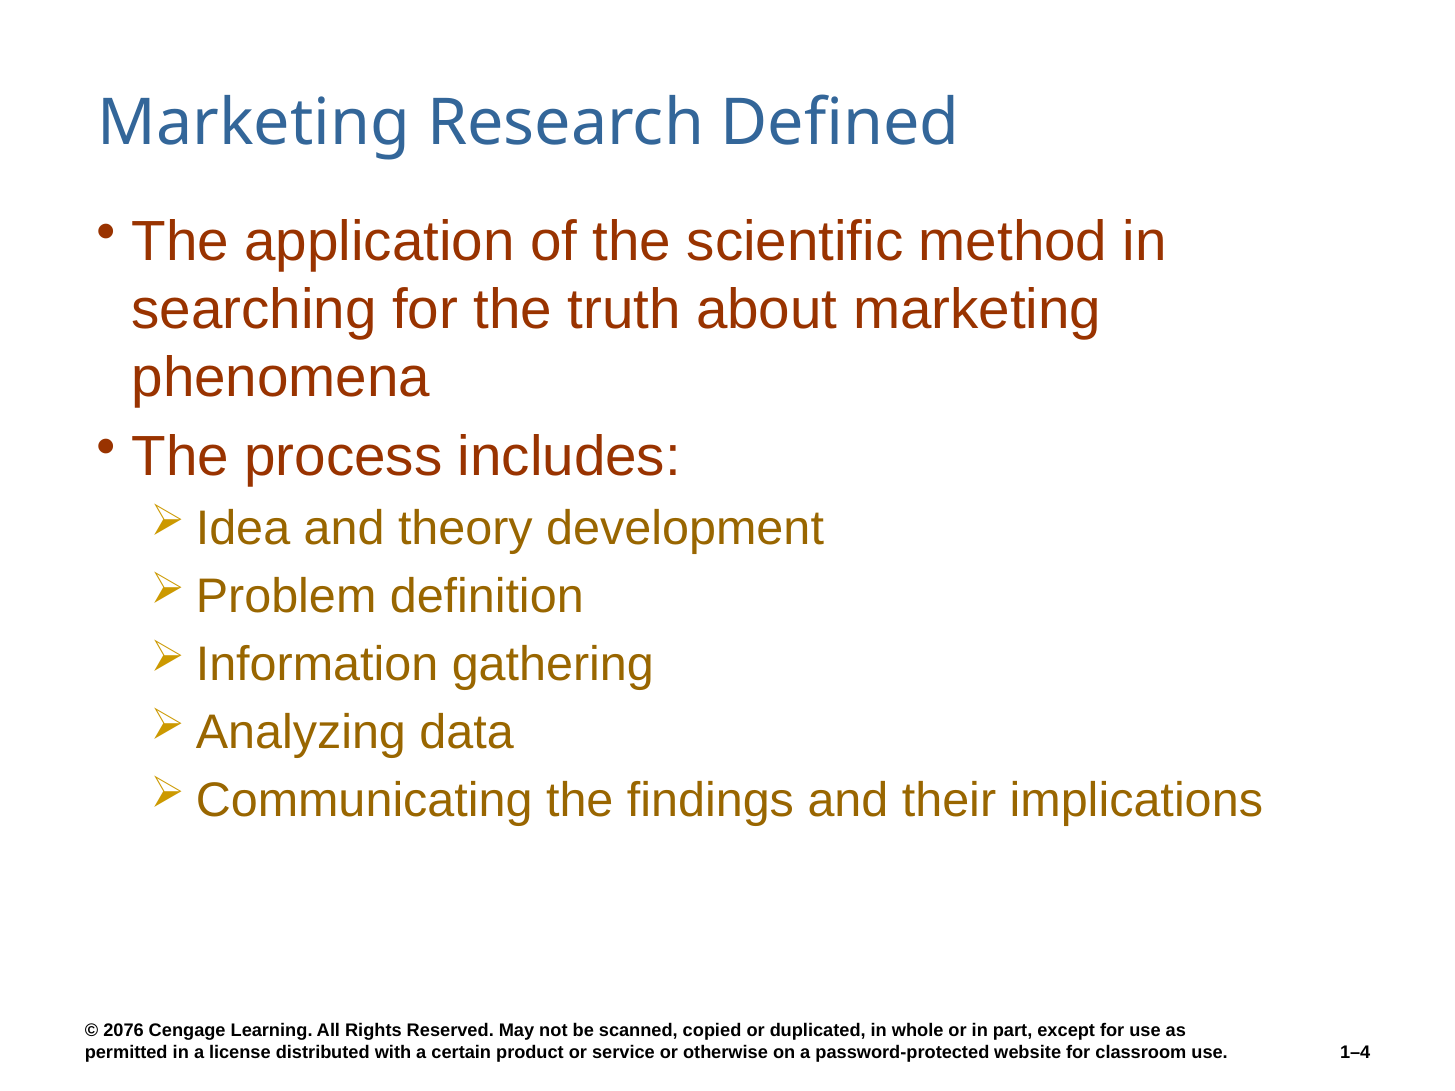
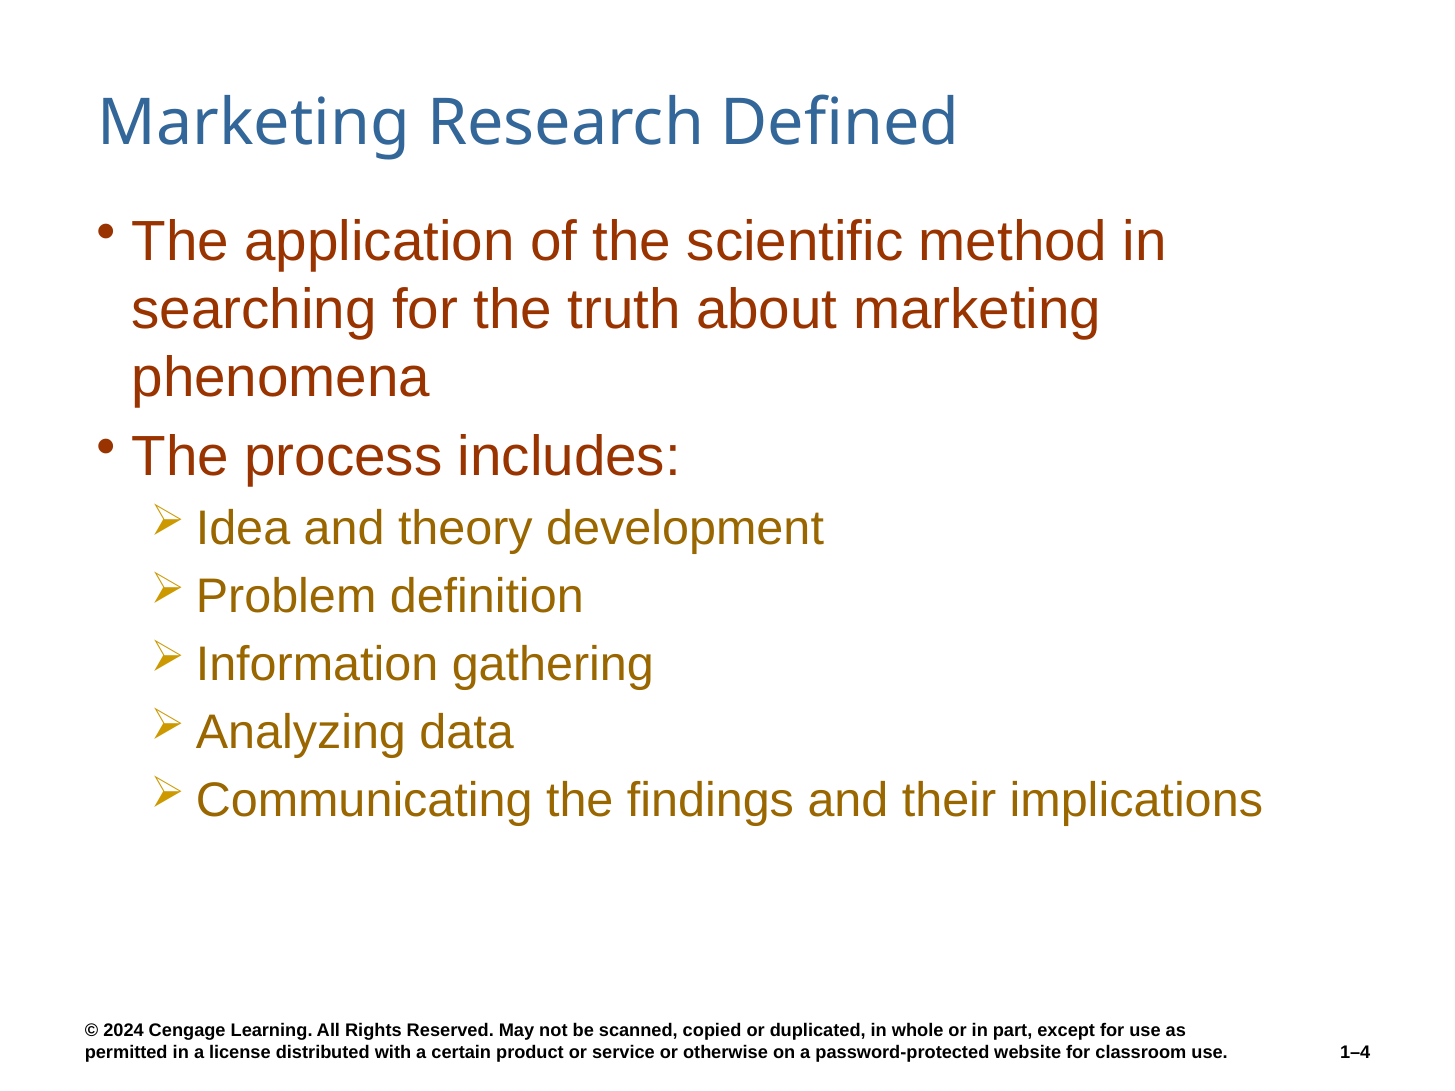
2076: 2076 -> 2024
